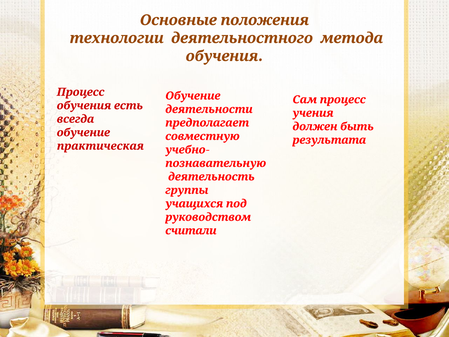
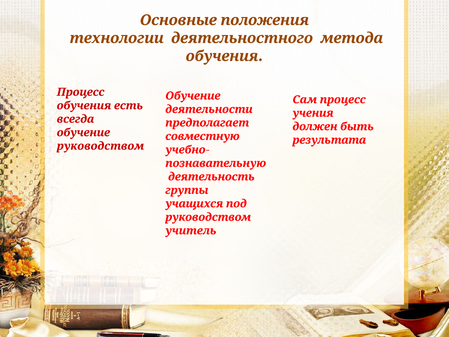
практическая at (100, 146): практическая -> руководством
считали: считали -> учитель
